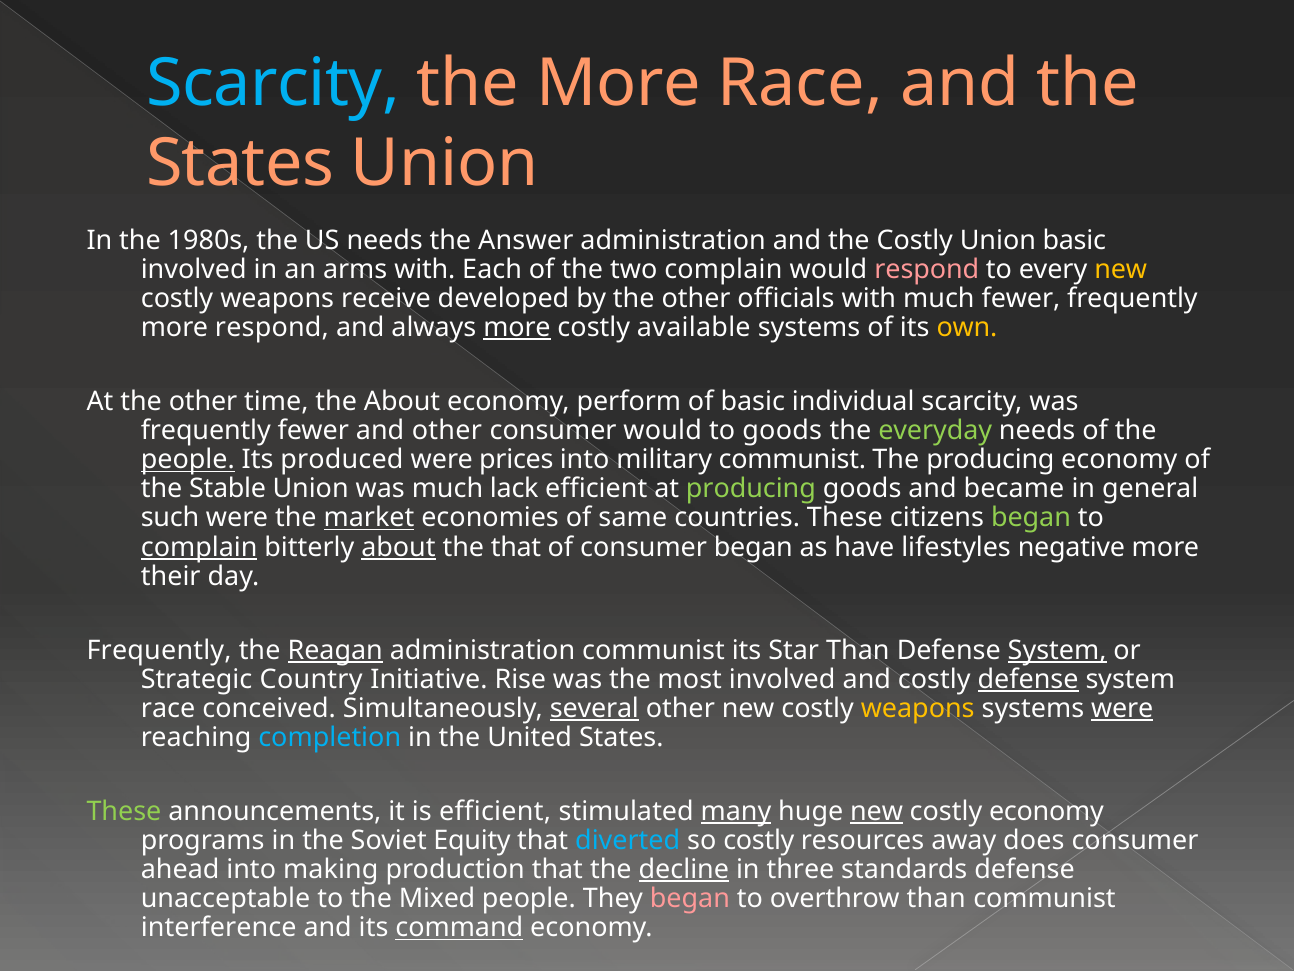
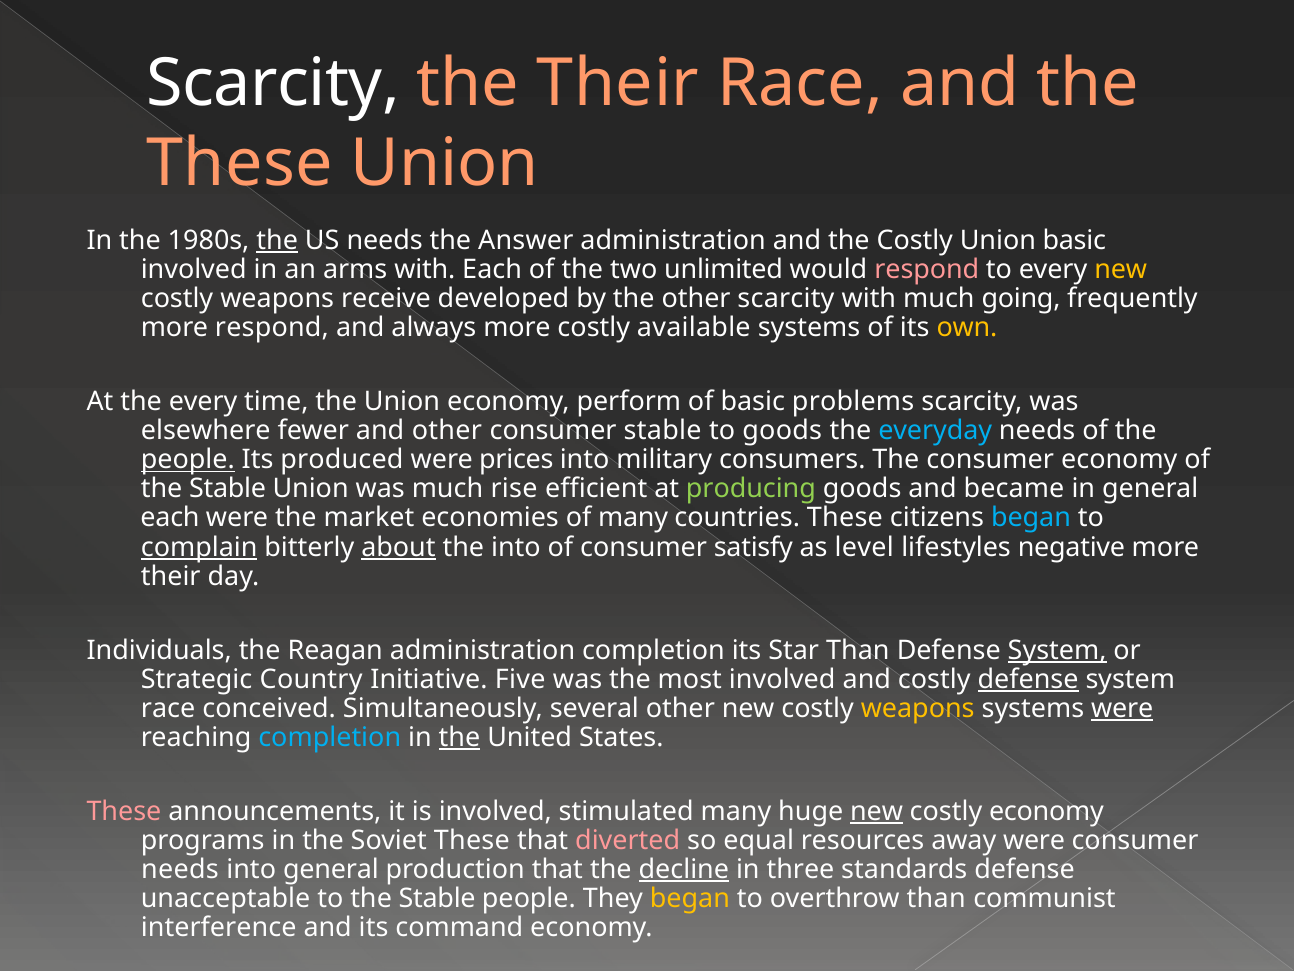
Scarcity at (273, 83) colour: light blue -> white
the More: More -> Their
States at (240, 163): States -> These
the at (277, 240) underline: none -> present
two complain: complain -> unlimited
other officials: officials -> scarcity
much fewer: fewer -> going
more at (517, 327) underline: present -> none
At the other: other -> every
the About: About -> Union
individual: individual -> problems
frequently at (206, 430): frequently -> elsewhere
consumer would: would -> stable
everyday colour: light green -> light blue
military communist: communist -> consumers
The producing: producing -> consumer
lack: lack -> rise
such at (170, 518): such -> each
market underline: present -> none
of same: same -> many
began at (1031, 518) colour: light green -> light blue
the that: that -> into
consumer began: began -> satisfy
have: have -> level
Frequently at (159, 650): Frequently -> Individuals
Reagan underline: present -> none
administration communist: communist -> completion
Rise: Rise -> Five
several underline: present -> none
the at (459, 737) underline: none -> present
These at (124, 811) colour: light green -> pink
is efficient: efficient -> involved
many at (736, 811) underline: present -> none
Soviet Equity: Equity -> These
diverted colour: light blue -> pink
so costly: costly -> equal
away does: does -> were
ahead at (180, 869): ahead -> needs
into making: making -> general
to the Mixed: Mixed -> Stable
began at (690, 898) colour: pink -> yellow
command underline: present -> none
